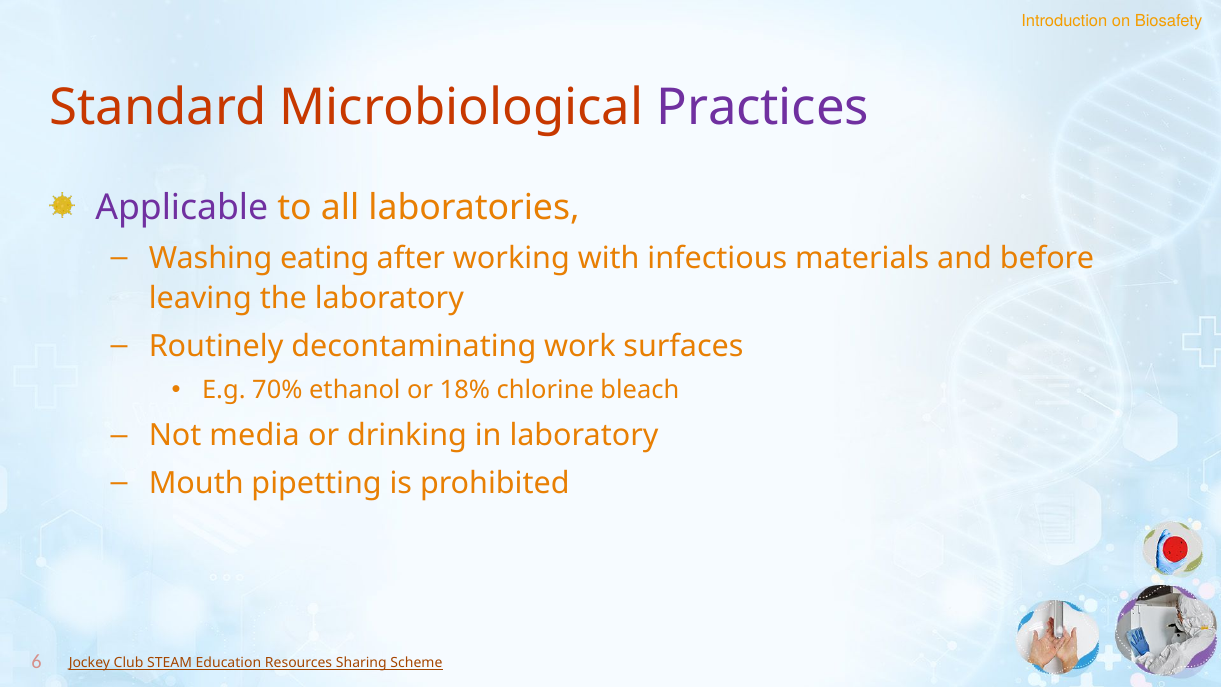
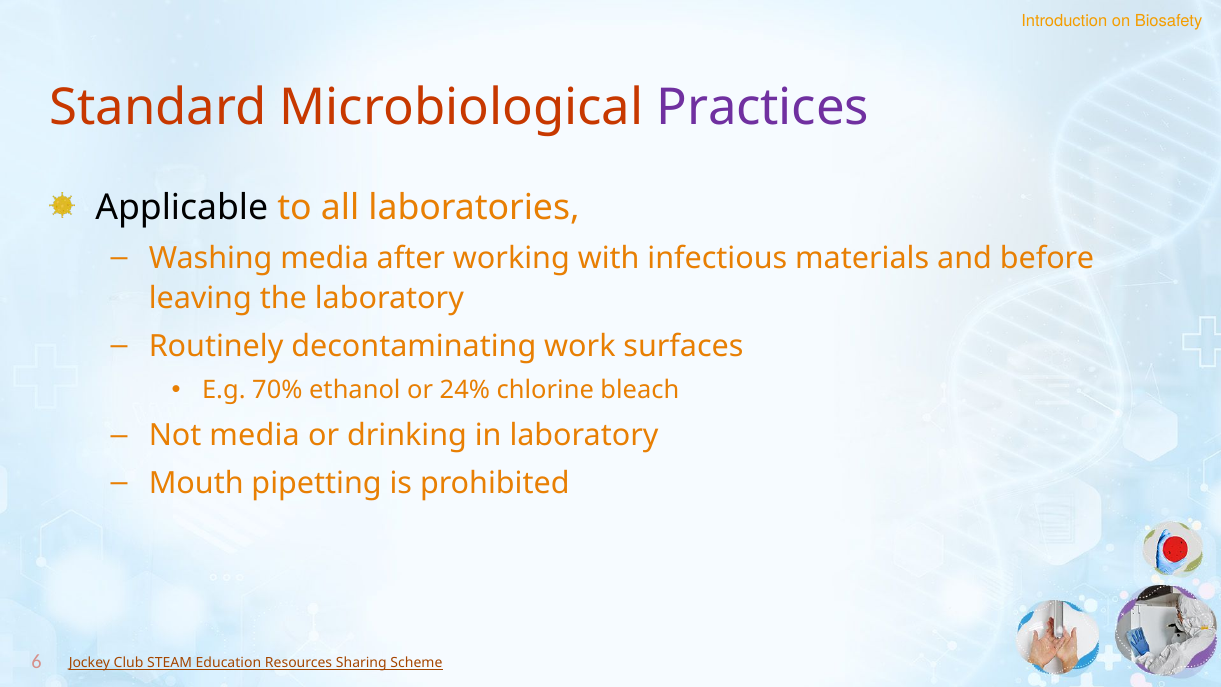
Applicable colour: purple -> black
Washing eating: eating -> media
18%: 18% -> 24%
